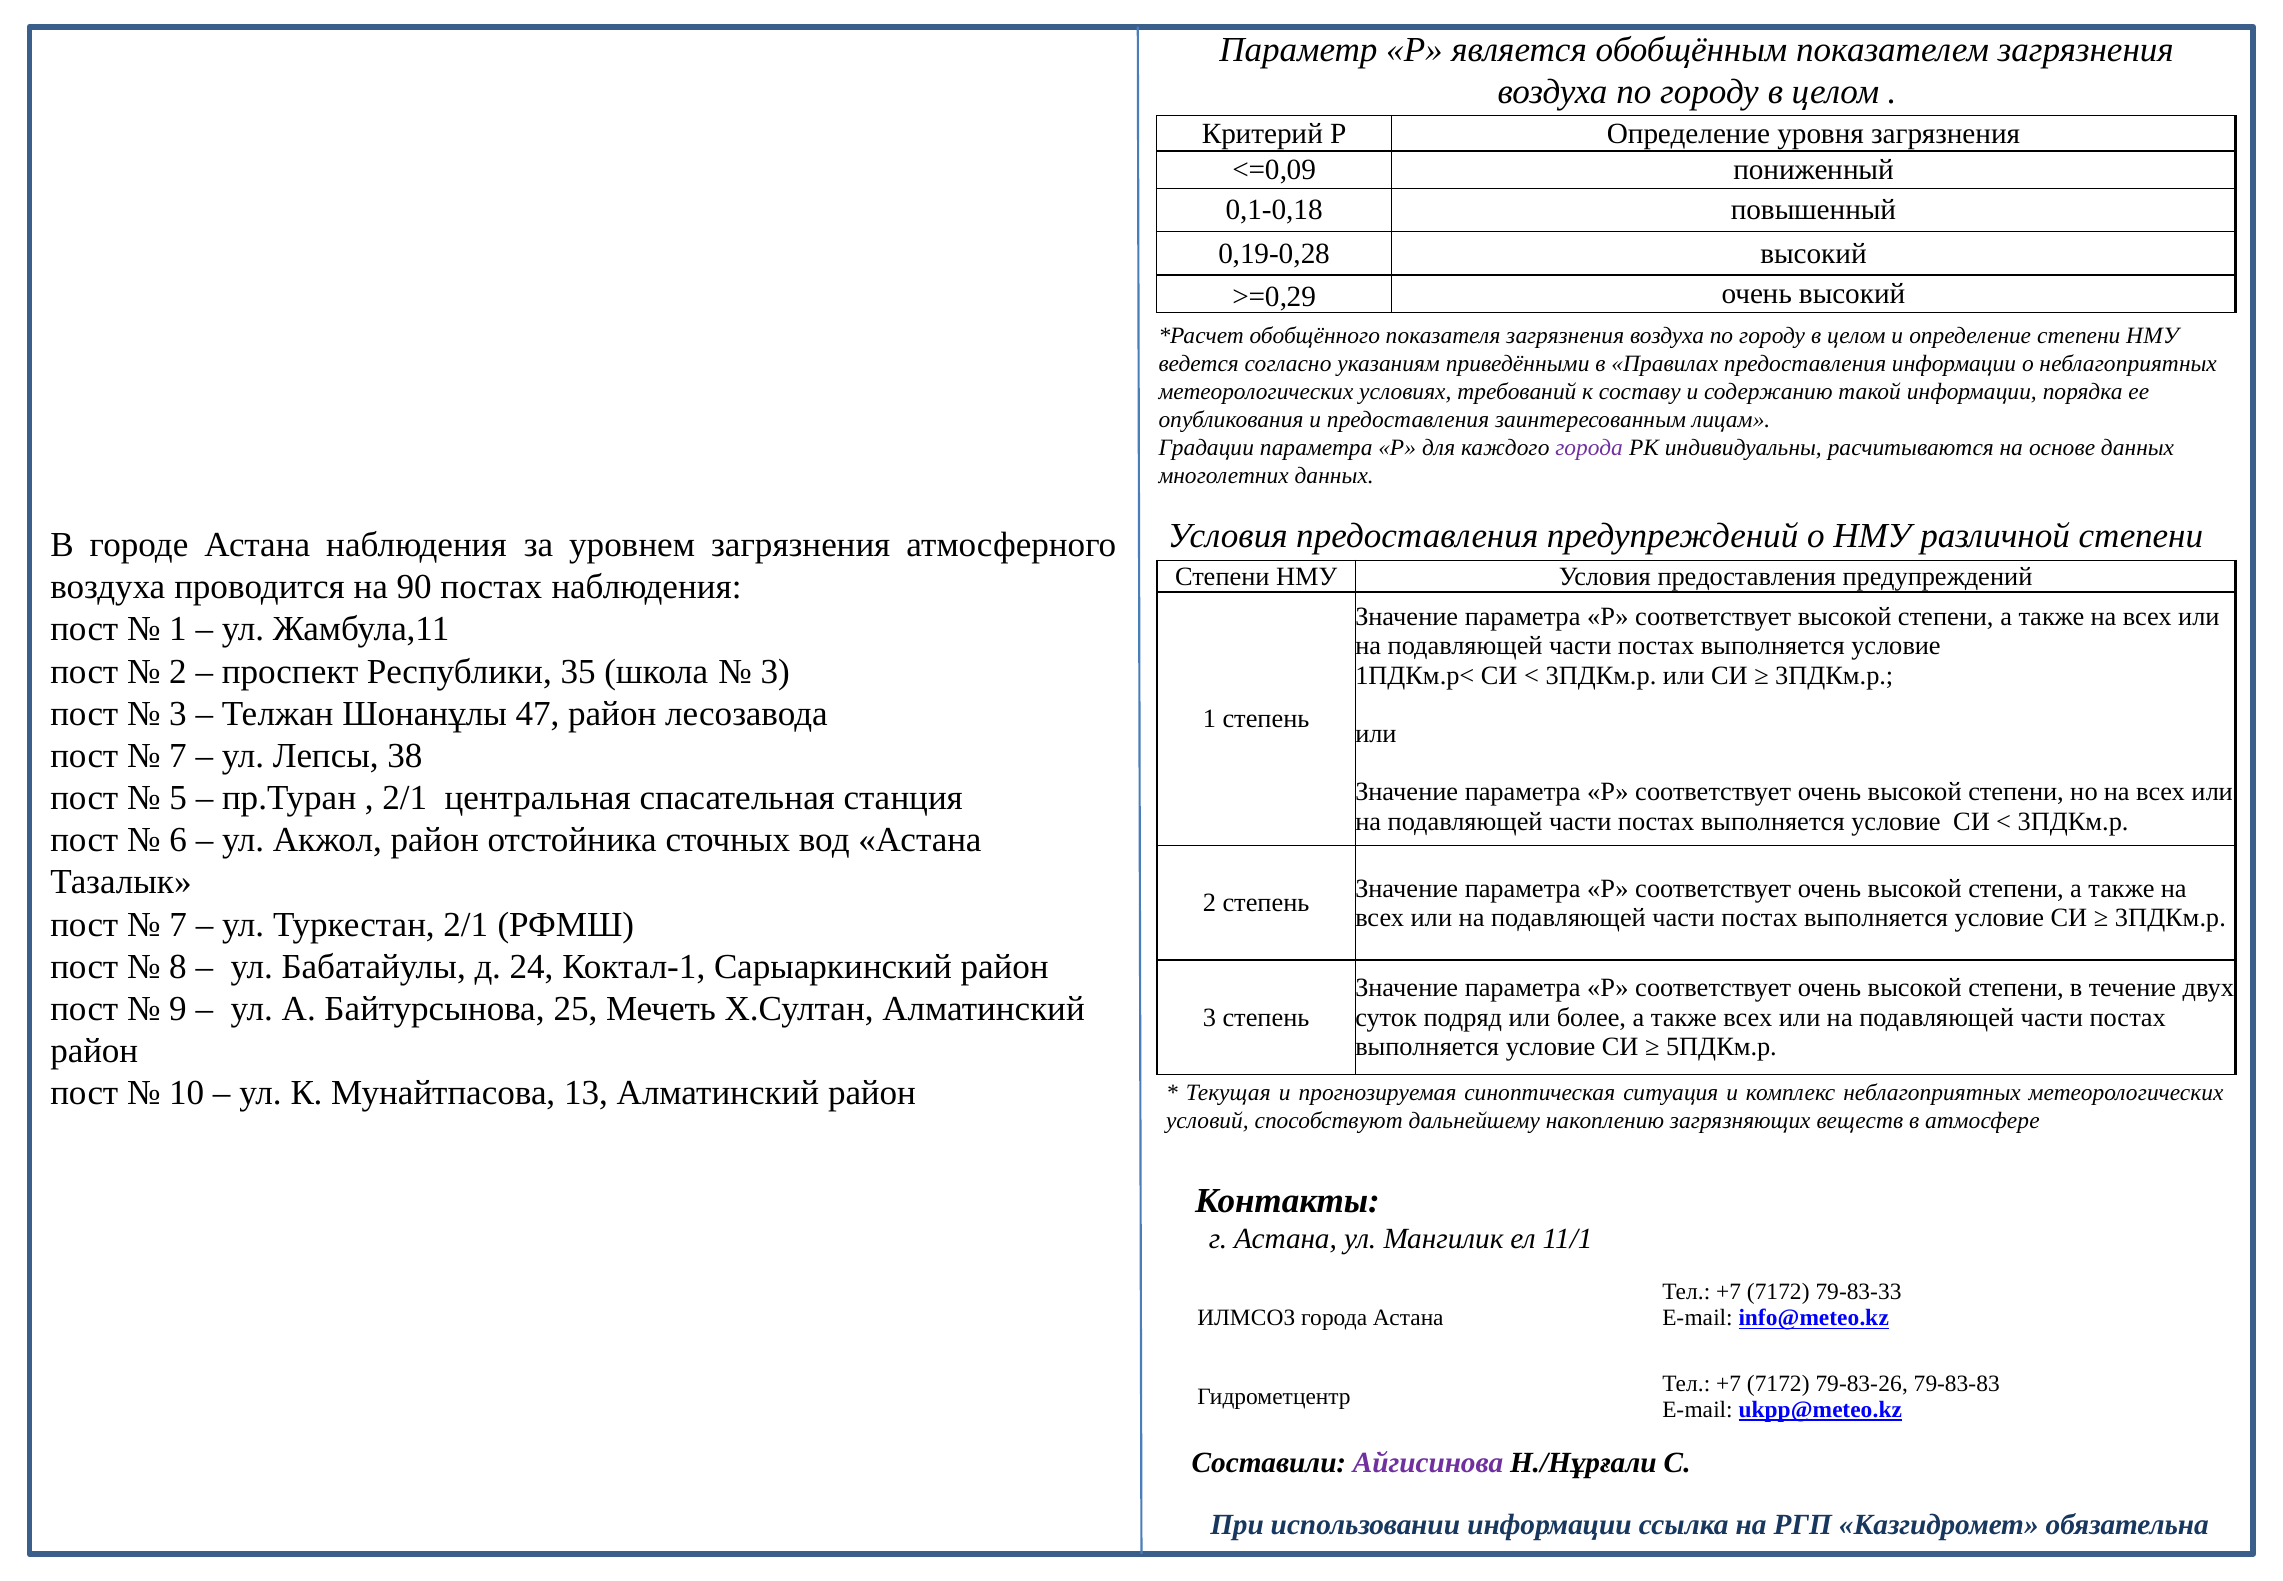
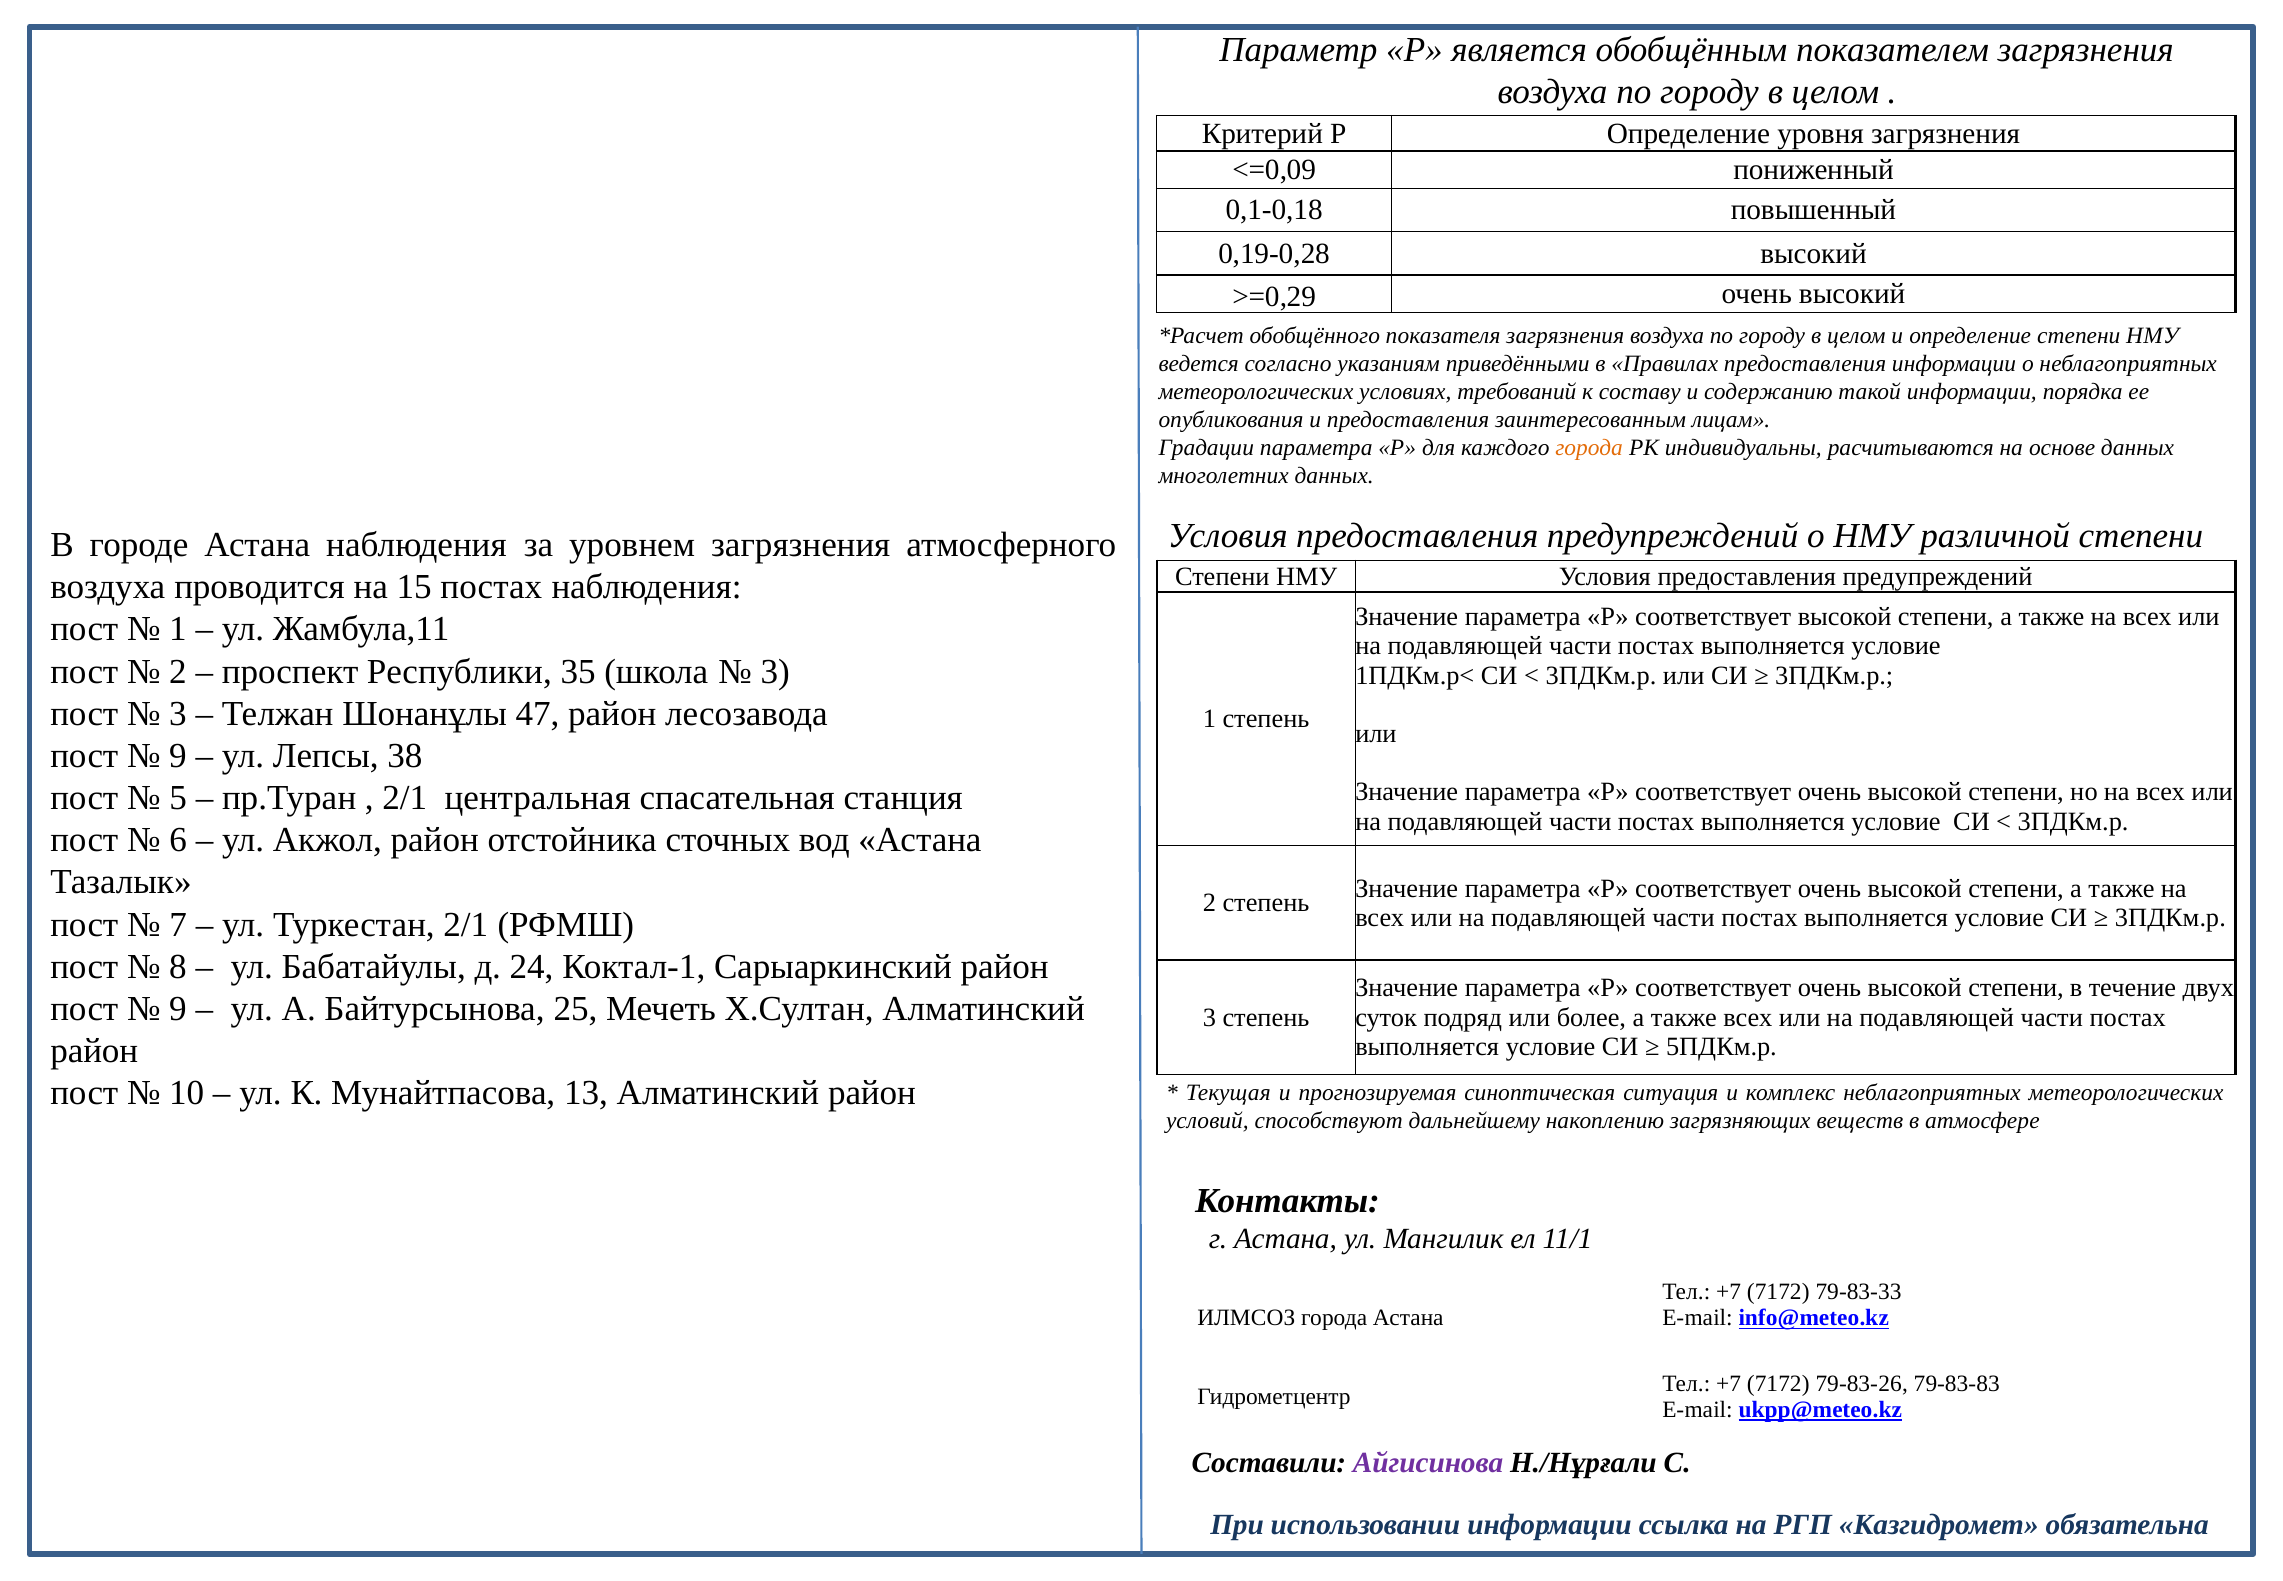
города at (1589, 448) colour: purple -> orange
90: 90 -> 15
7 at (178, 756): 7 -> 9
